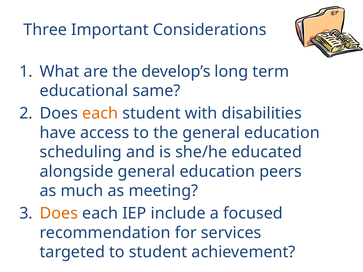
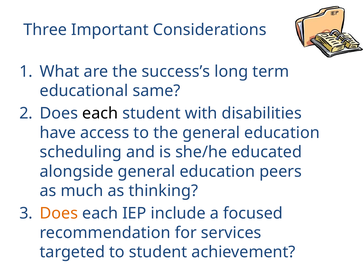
develop’s: develop’s -> success’s
each at (100, 114) colour: orange -> black
meeting: meeting -> thinking
